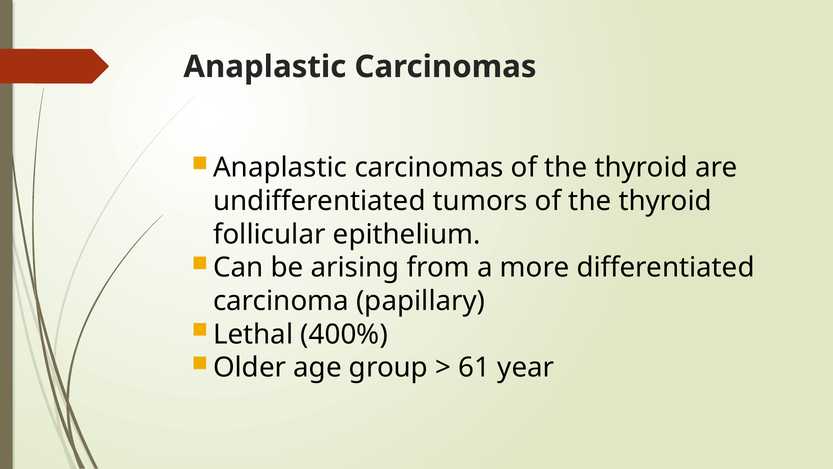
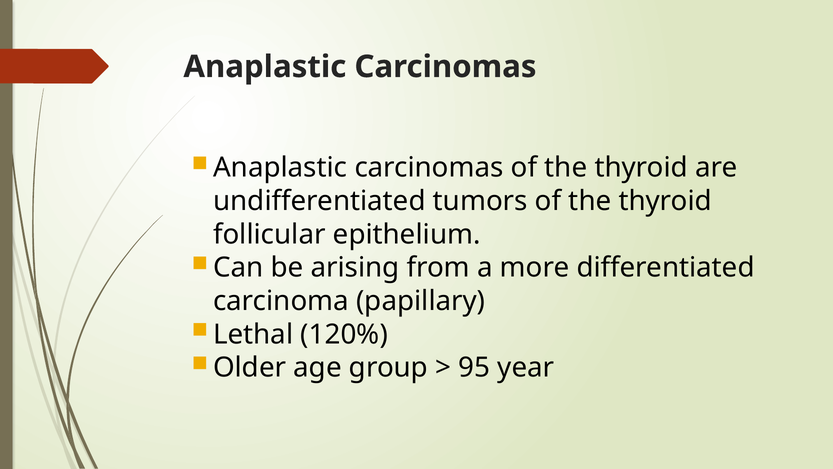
400%: 400% -> 120%
61: 61 -> 95
